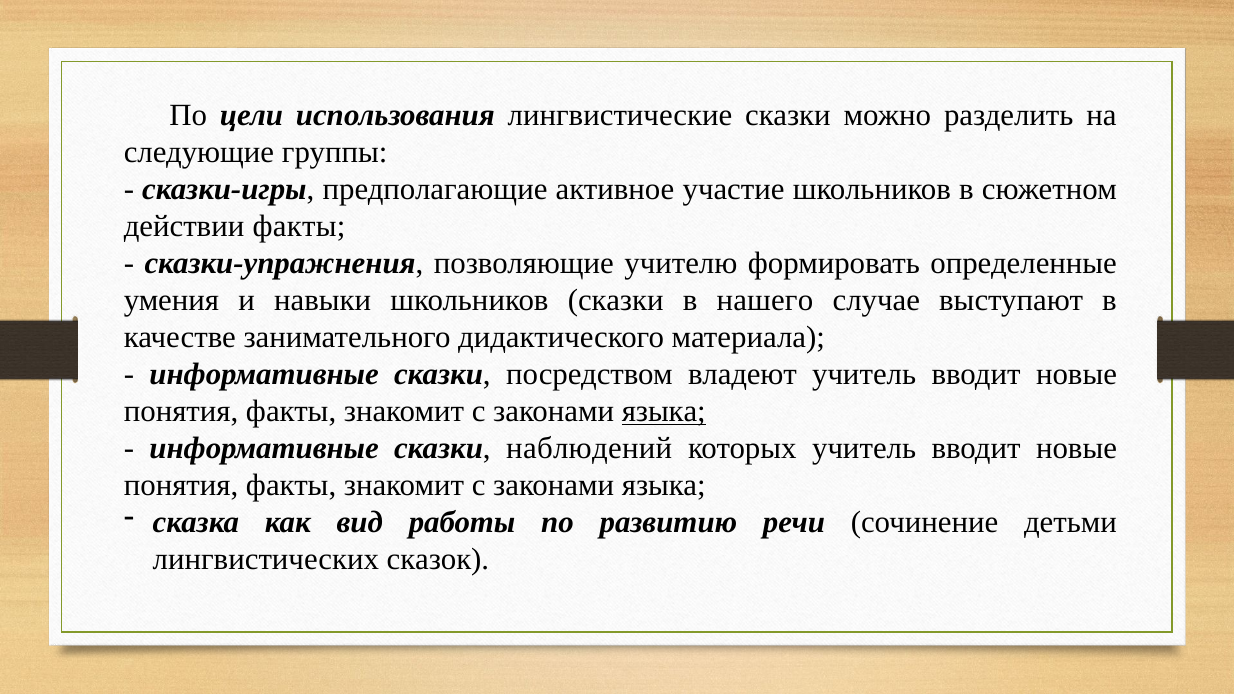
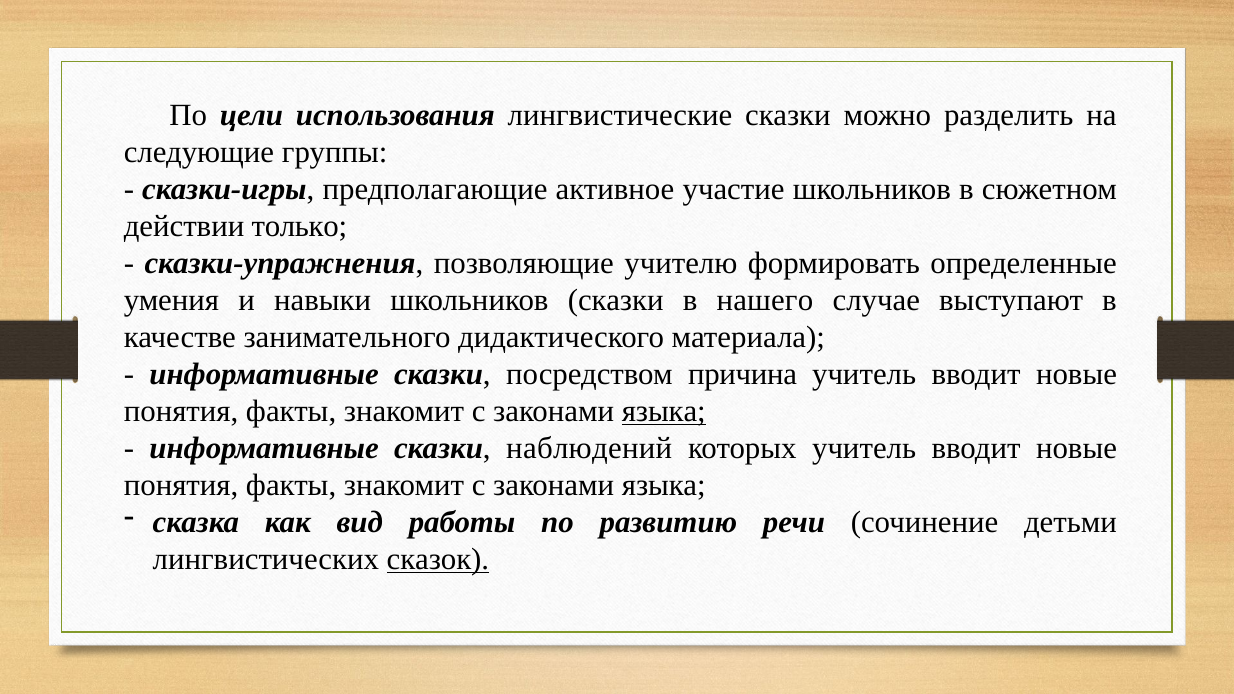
действии факты: факты -> только
владеют: владеют -> причина
сказок underline: none -> present
